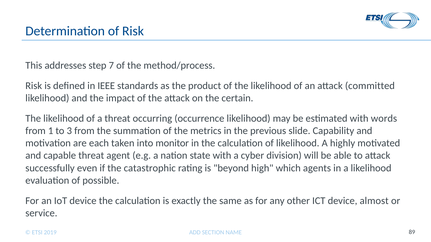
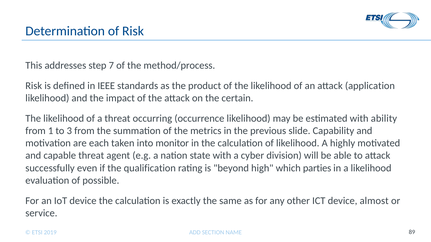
committed: committed -> application
words: words -> ability
catastrophic: catastrophic -> qualification
agents: agents -> parties
